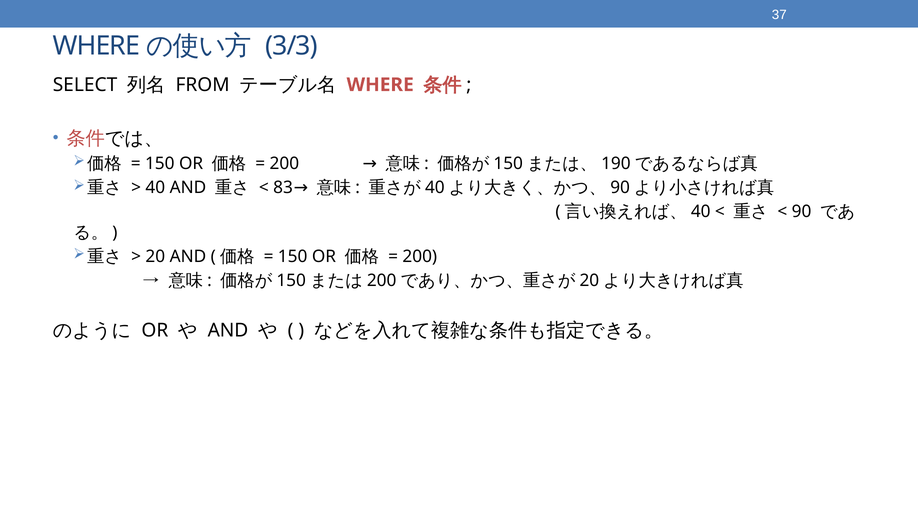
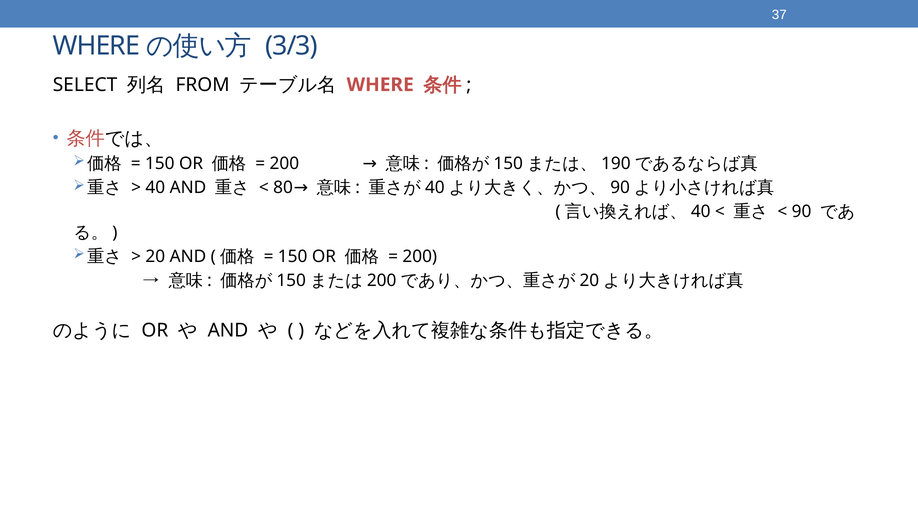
83: 83 -> 80
